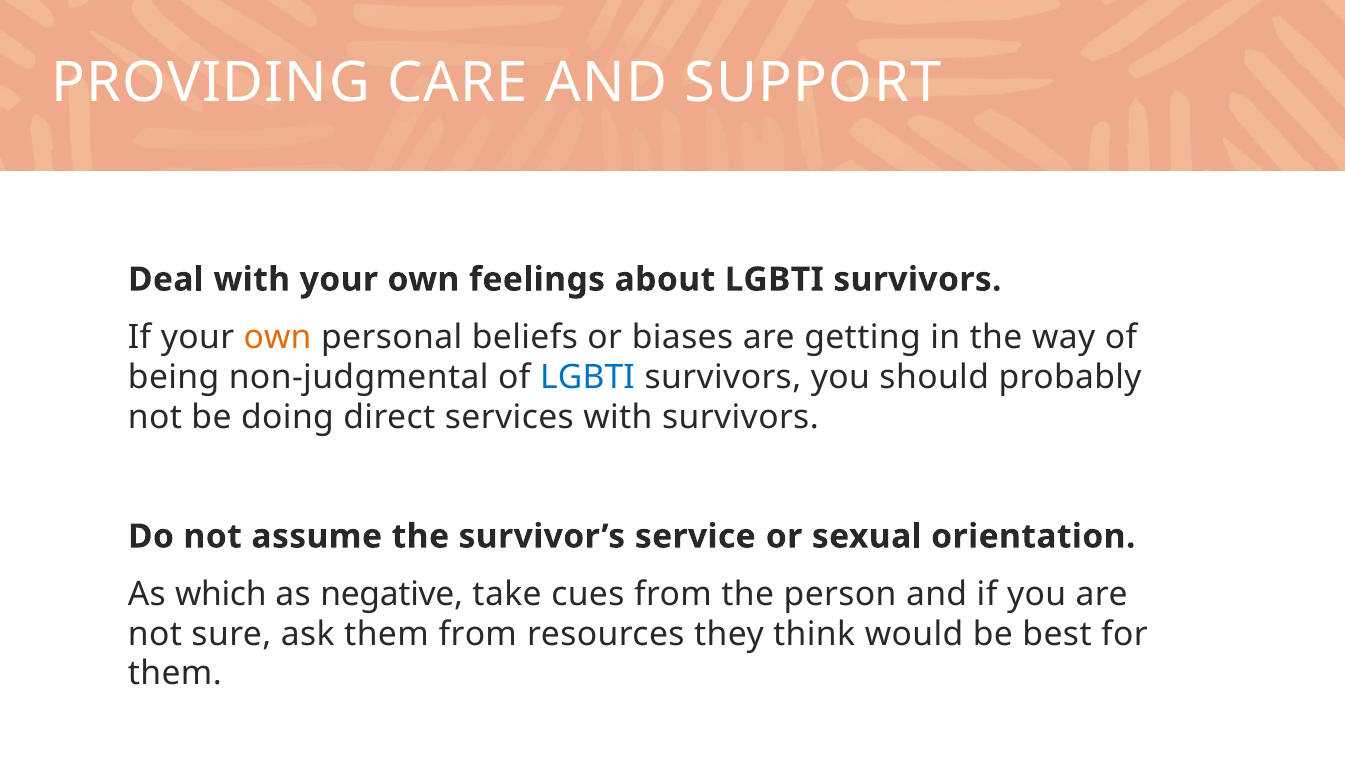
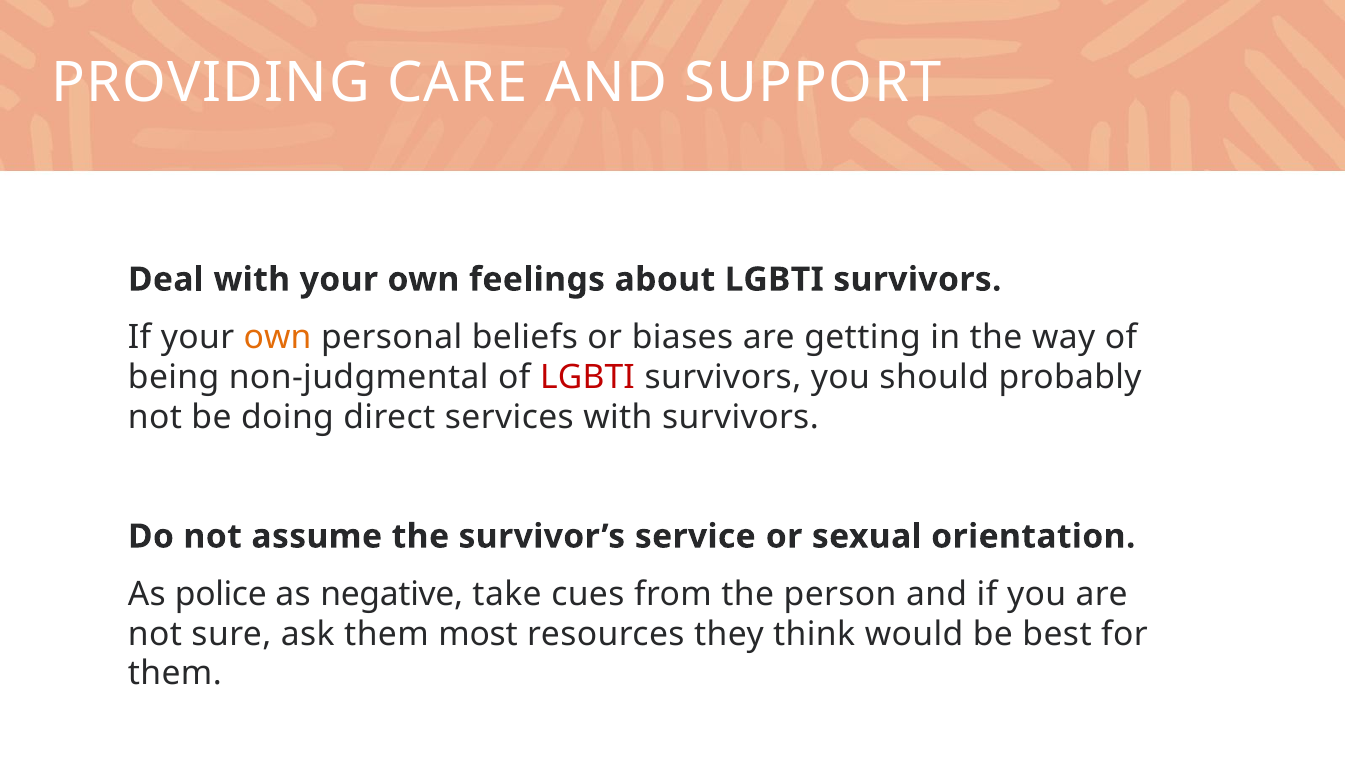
LGBTI at (587, 377) colour: blue -> red
which: which -> police
them from: from -> most
